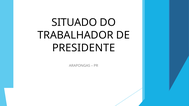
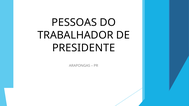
SITUADO: SITUADO -> PESSOAS
